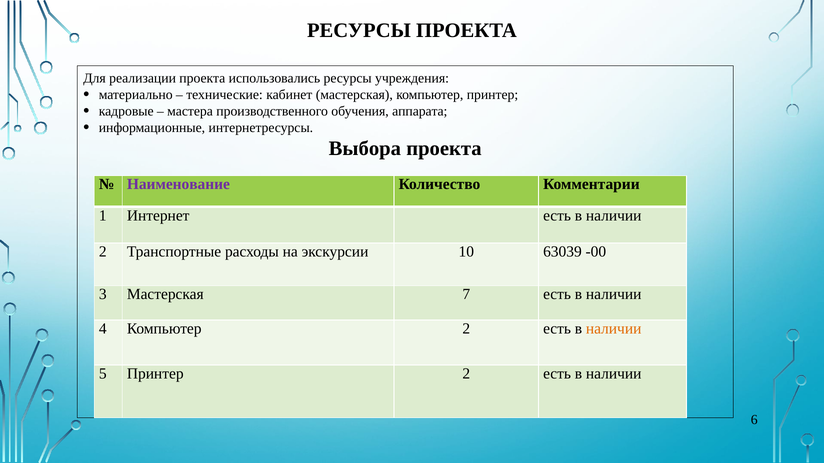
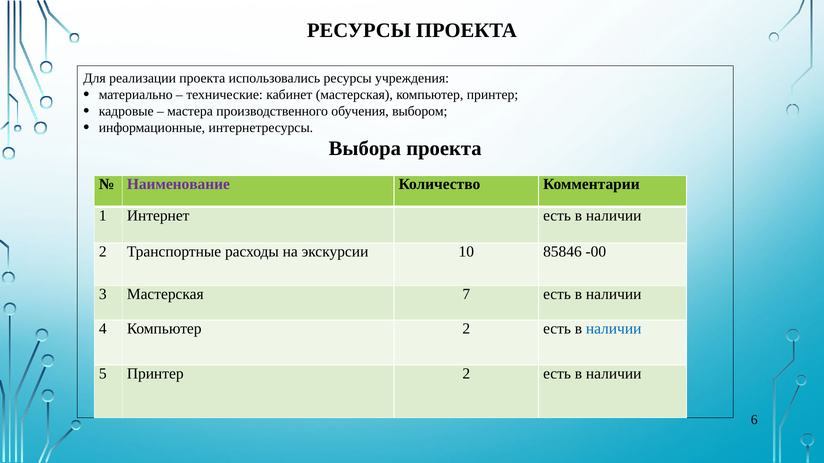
аппарата: аппарата -> выбором
63039: 63039 -> 85846
наличии at (614, 329) colour: orange -> blue
